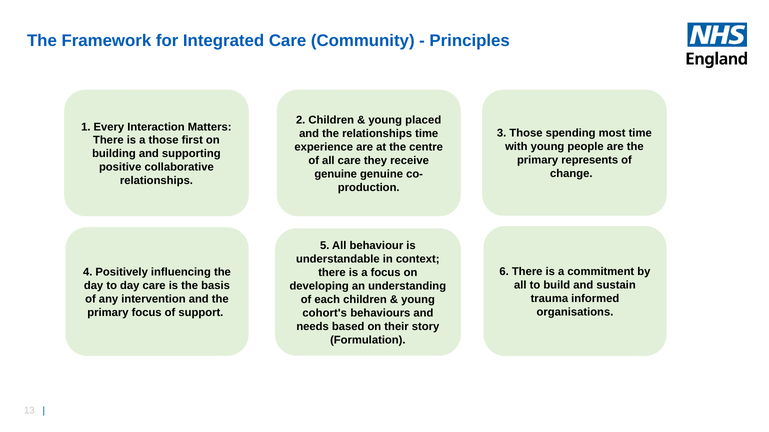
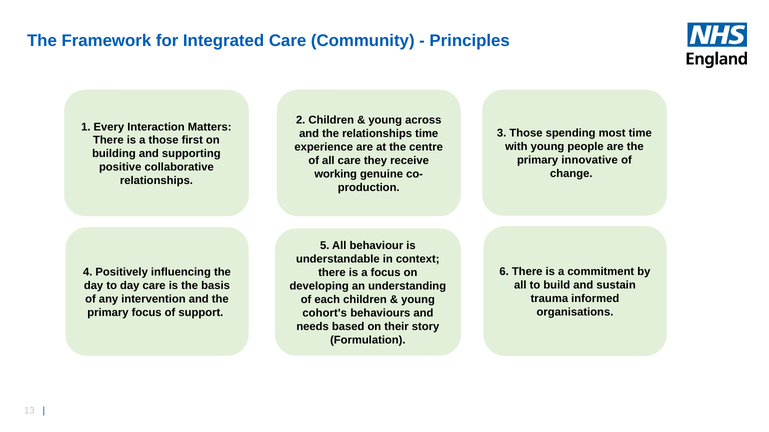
placed: placed -> across
represents: represents -> innovative
genuine at (336, 174): genuine -> working
